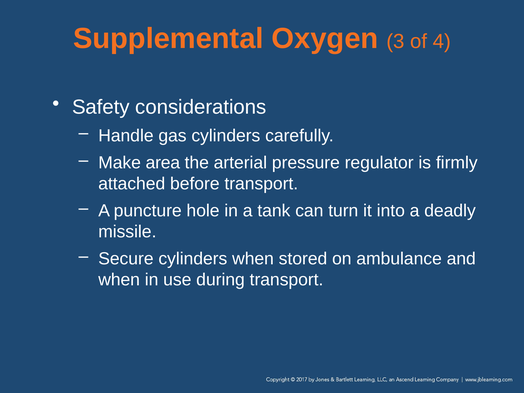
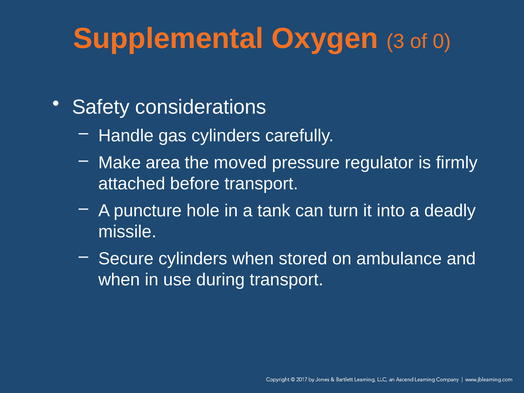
4: 4 -> 0
arterial: arterial -> moved
